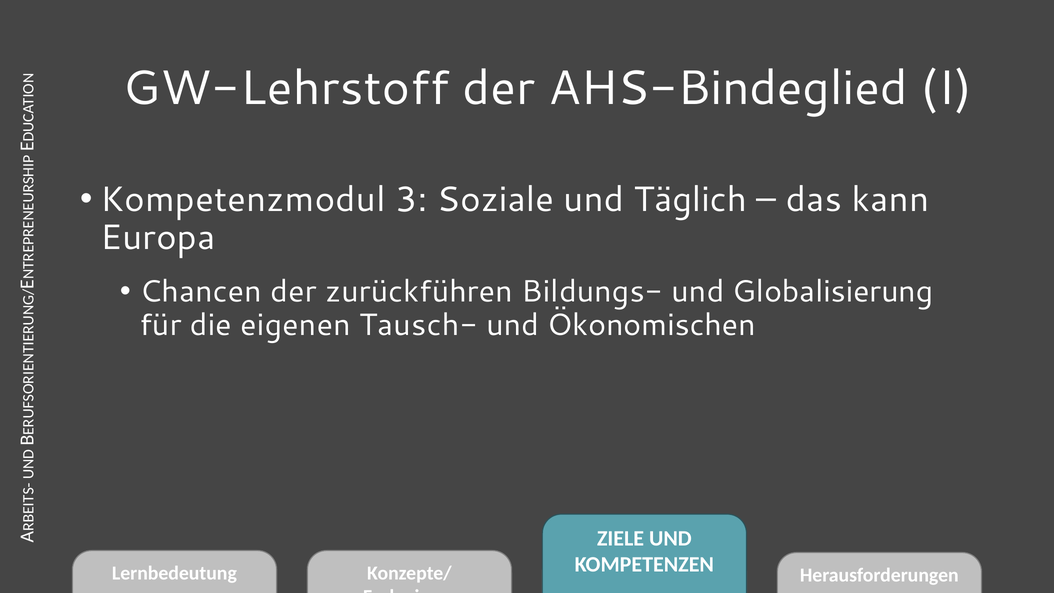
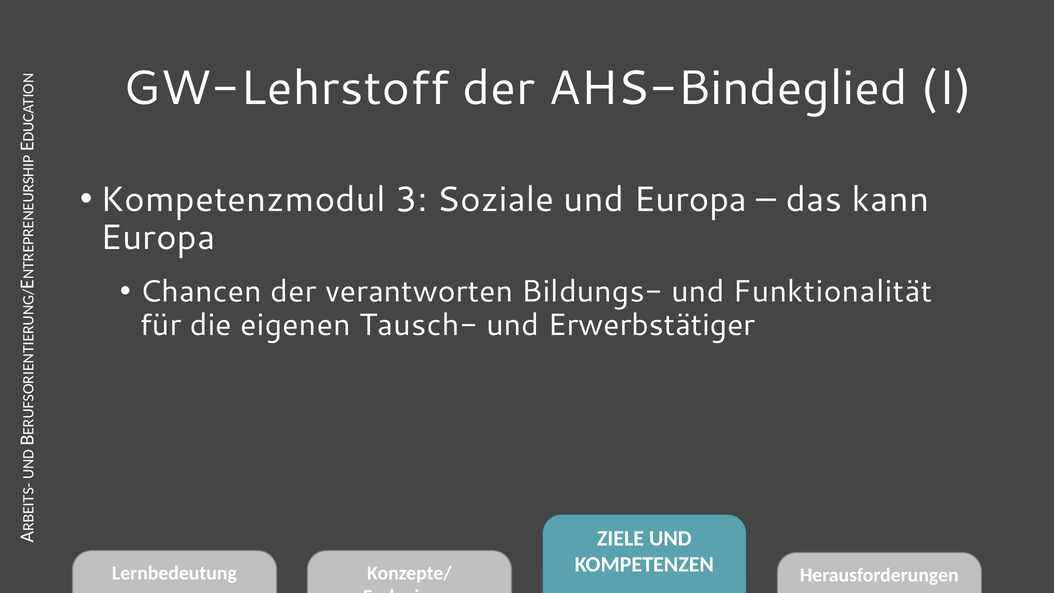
und Täglich: Täglich -> Europa
zurückführen: zurückführen -> verantworten
Globalisierung: Globalisierung -> Funktionalität
Ökonomischen: Ökonomischen -> Erwerbstätiger
